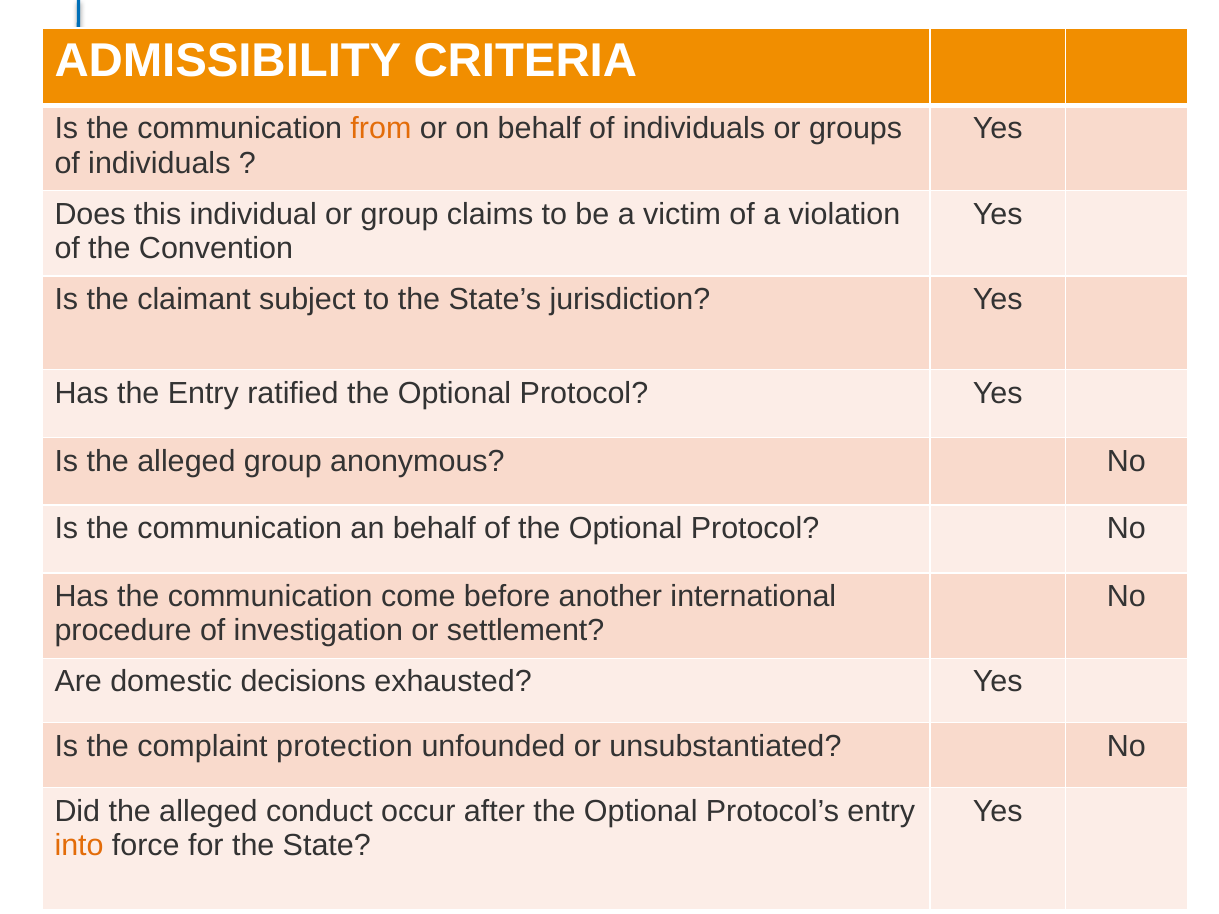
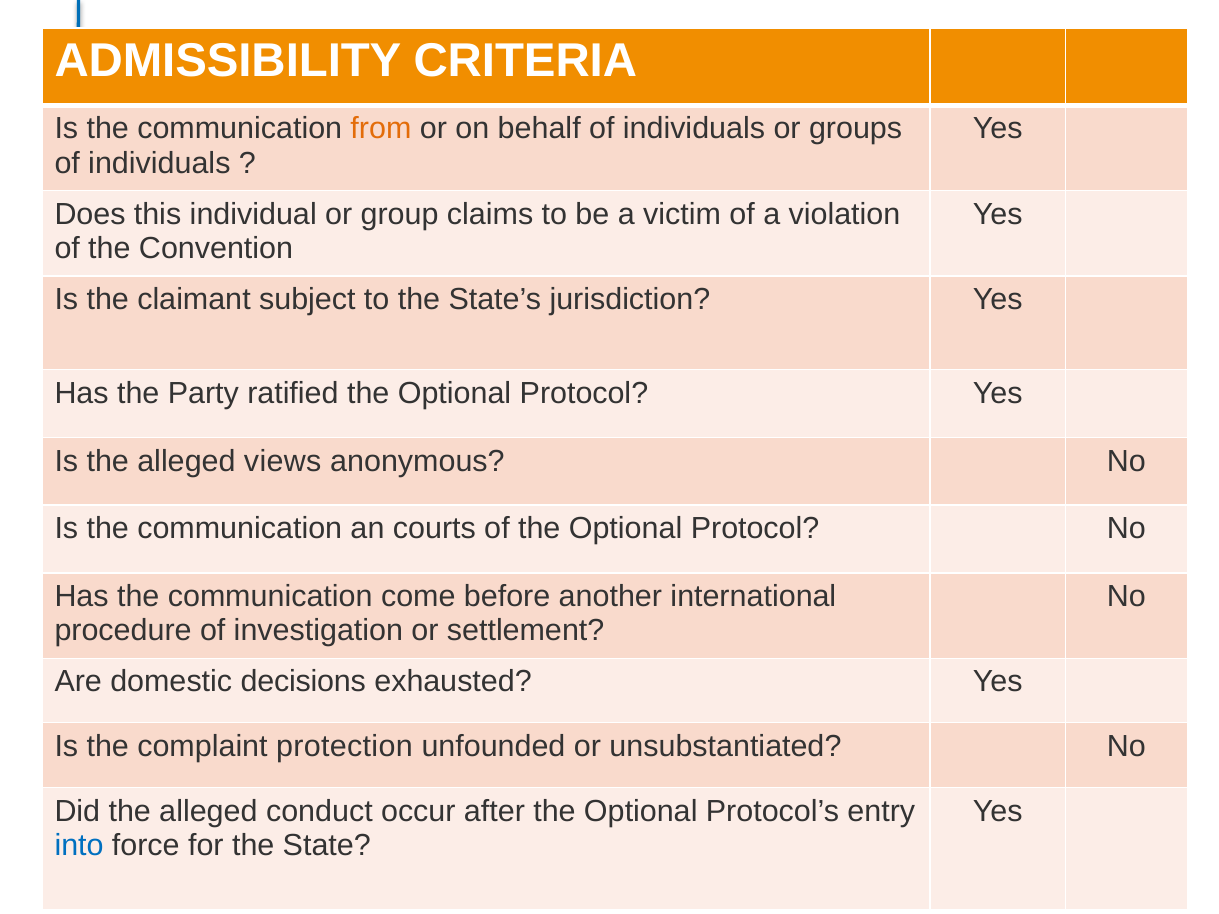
the Entry: Entry -> Party
alleged group: group -> views
an behalf: behalf -> courts
into colour: orange -> blue
